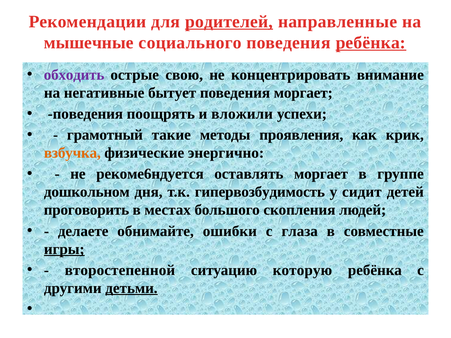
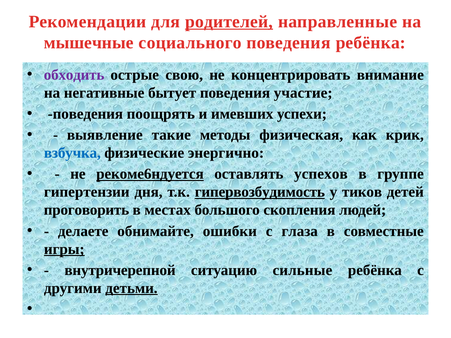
ребёнка at (371, 43) underline: present -> none
поведения моргает: моргает -> участие
вложили: вложили -> имевших
грамотный: грамотный -> выявление
проявления: проявления -> физическая
взбучка colour: orange -> blue
рекоме6ндуется underline: none -> present
оставлять моргает: моргает -> успехов
дошкольном: дошкольном -> гипертензии
гипервозбудимость underline: none -> present
сидит: сидит -> тиков
второстепенной: второстепенной -> внутричерепной
которую: которую -> сильные
